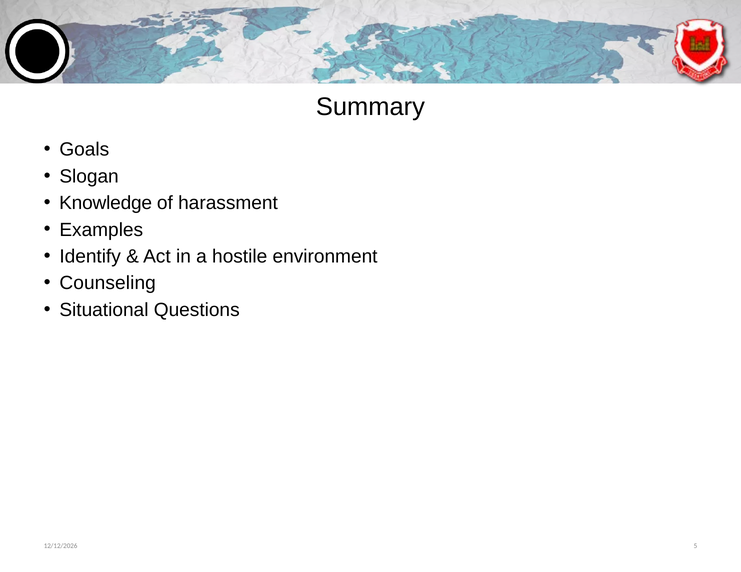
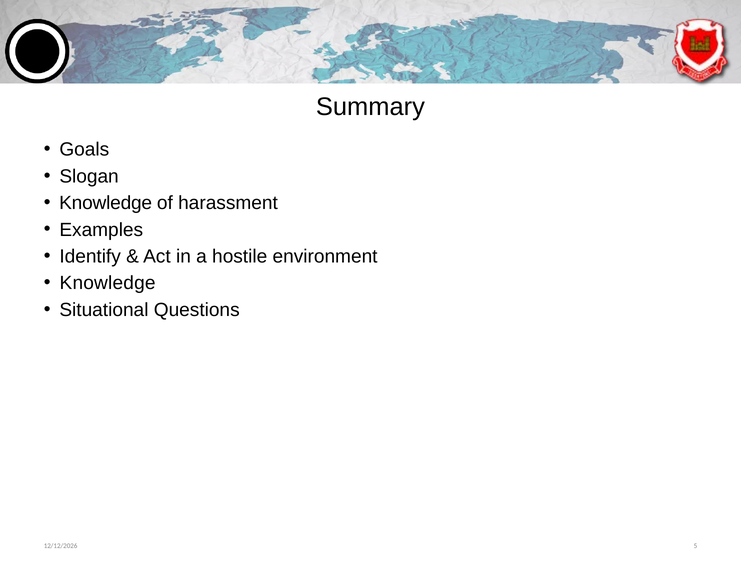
Counseling at (108, 283): Counseling -> Knowledge
